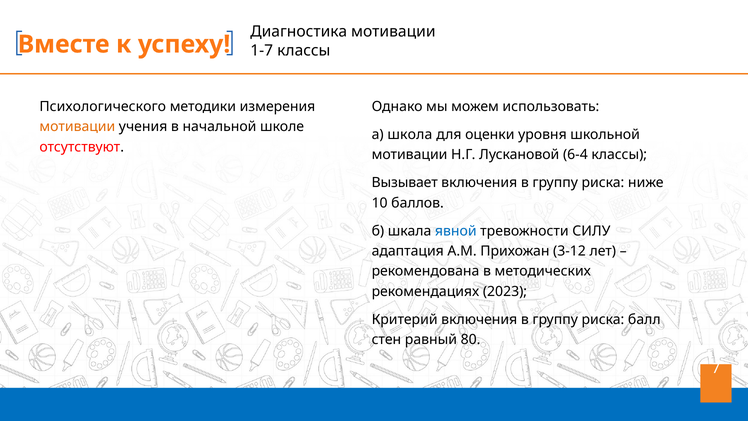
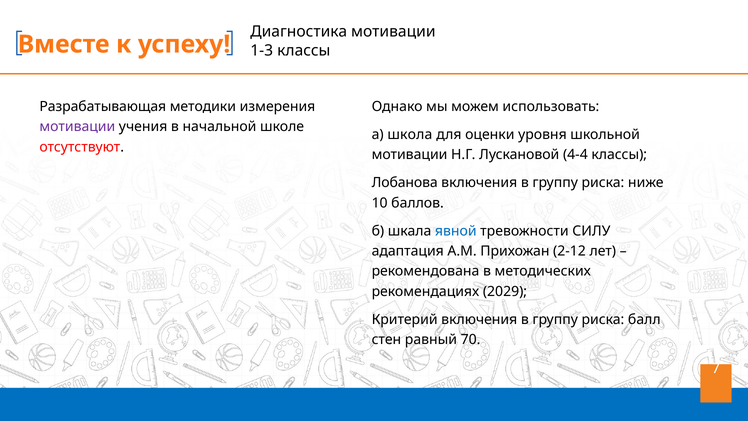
1-7: 1-7 -> 1-3
Психологического: Психологического -> Разрабатывающая
мотивации at (77, 127) colour: orange -> purple
6-4: 6-4 -> 4-4
Вызывает: Вызывает -> Лобанова
3-12: 3-12 -> 2-12
2023: 2023 -> 2029
80: 80 -> 70
